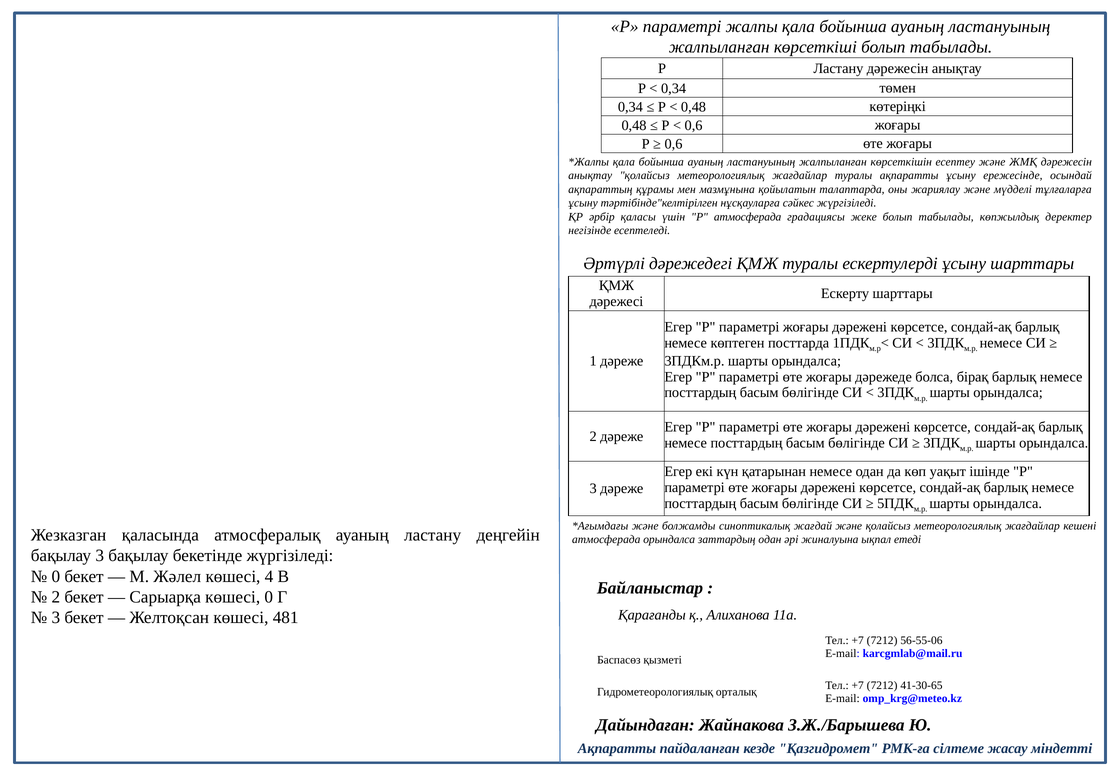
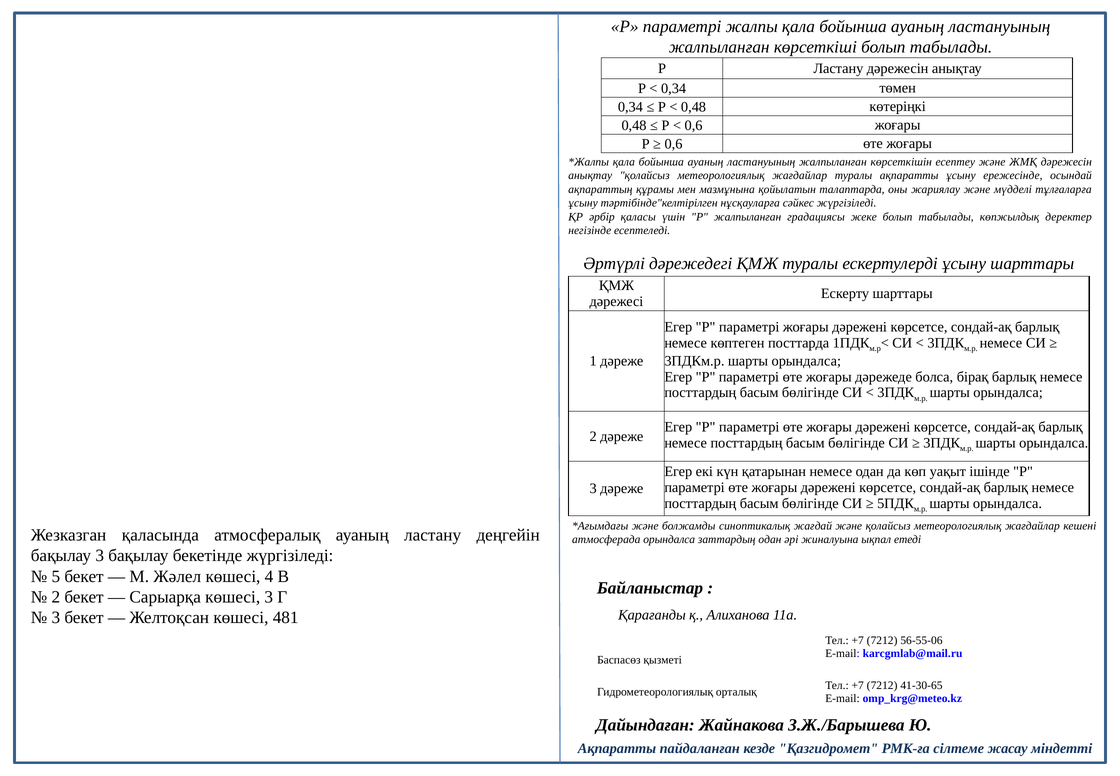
Р атмосферада: атмосферада -> жалпыланған
0 at (56, 576): 0 -> 5
көшесі 0: 0 -> 3
